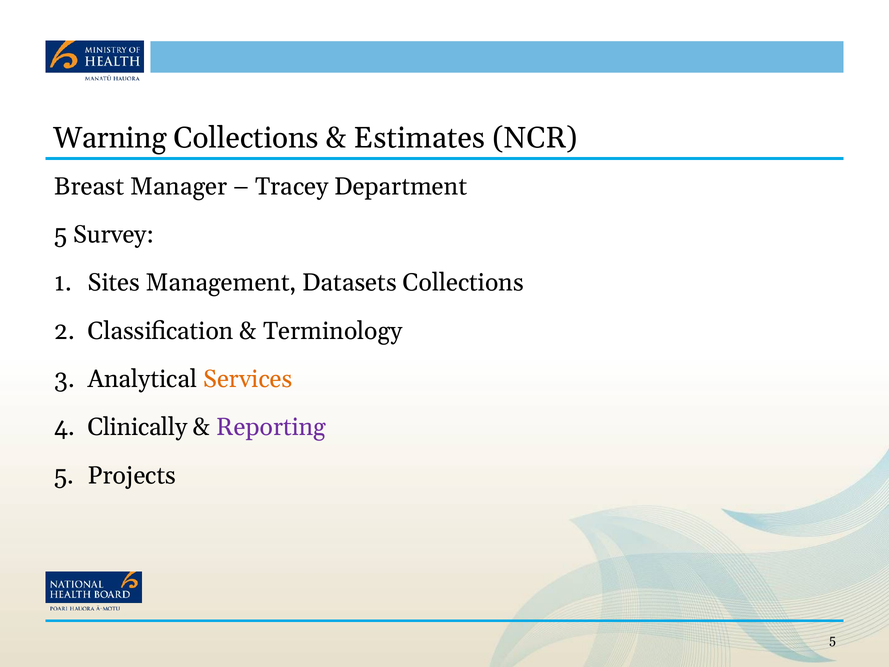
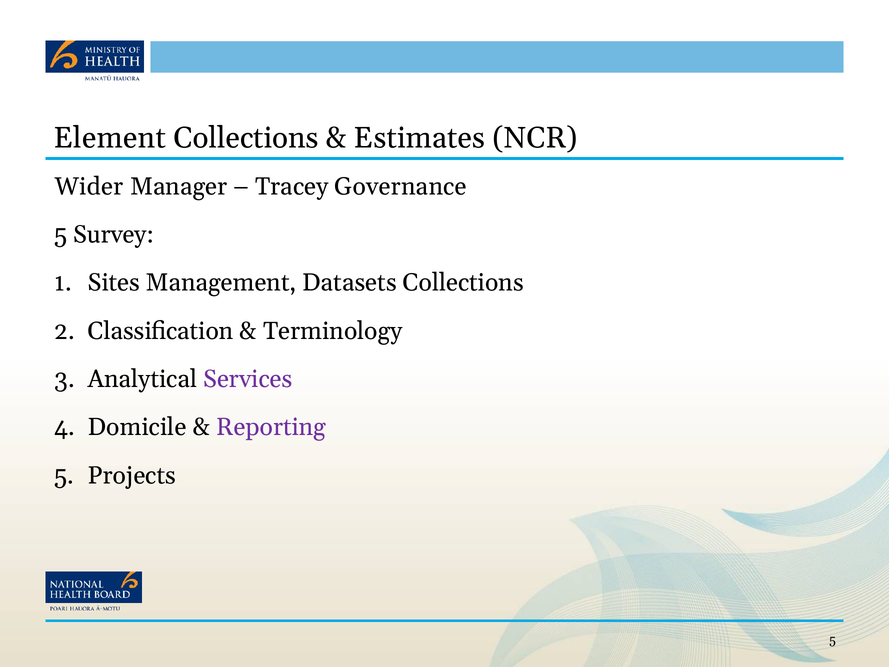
Warning: Warning -> Element
Breast: Breast -> Wider
Department: Department -> Governance
Services colour: orange -> purple
Clinically: Clinically -> Domicile
